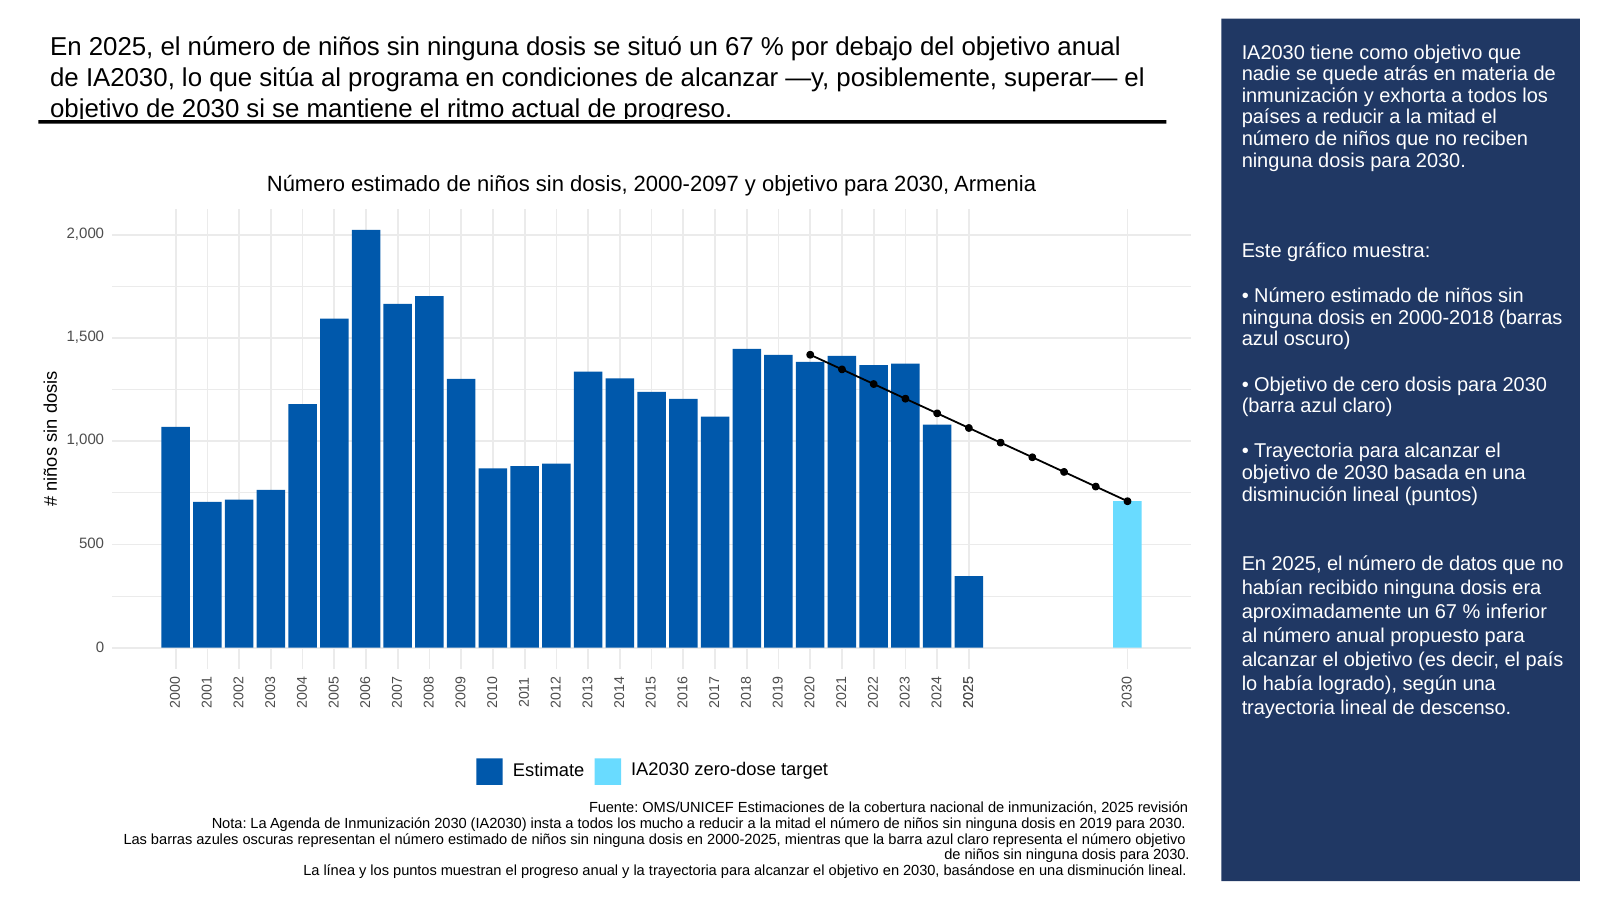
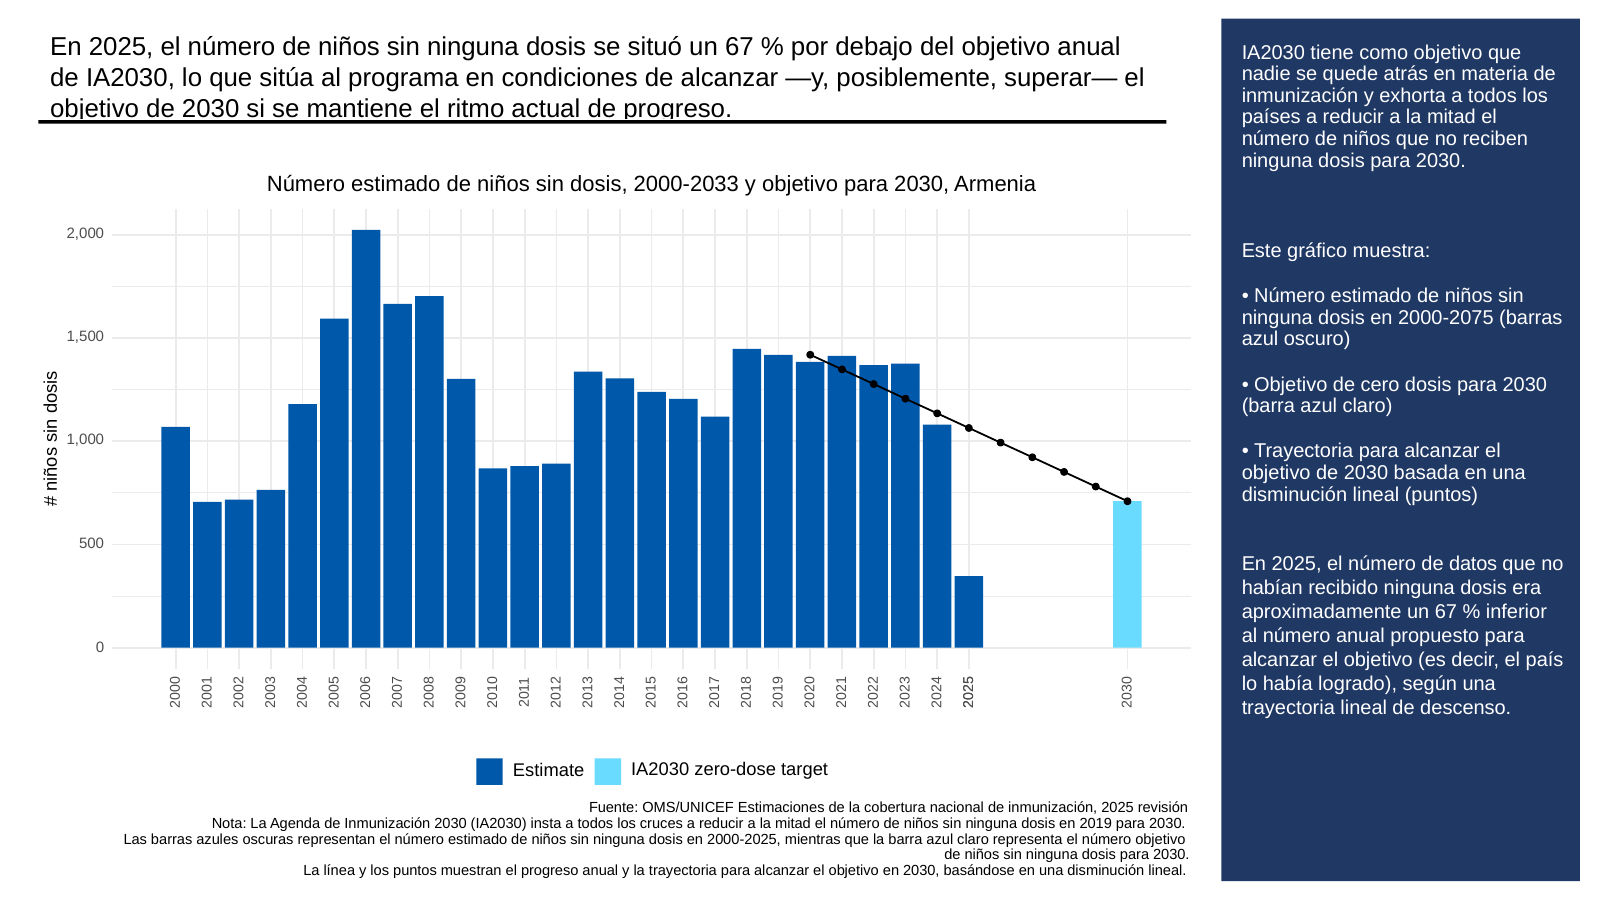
2000-2097: 2000-2097 -> 2000-2033
2000-2018: 2000-2018 -> 2000-2075
mucho: mucho -> cruces
